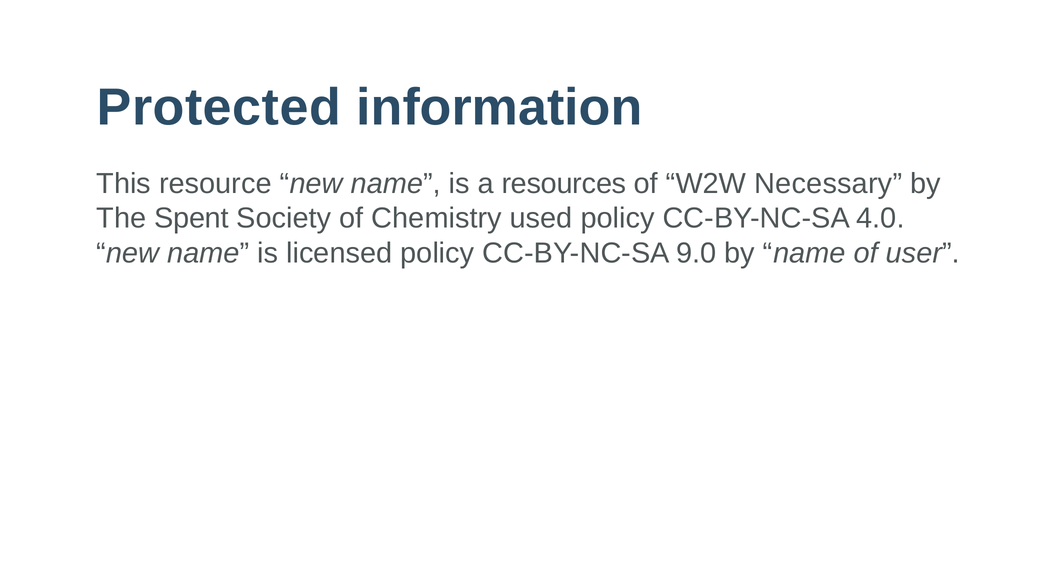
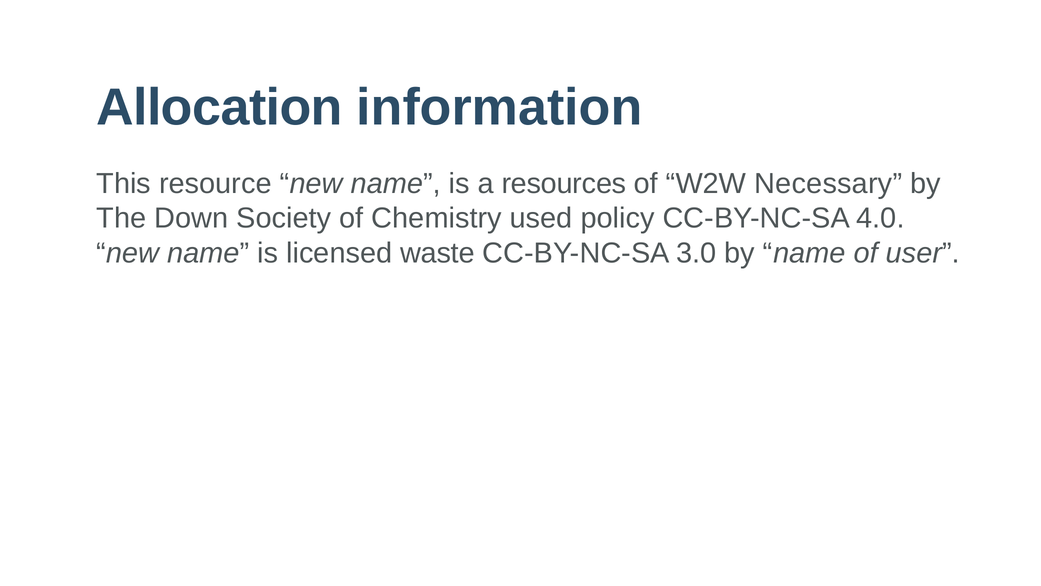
Protected: Protected -> Allocation
Spent: Spent -> Down
licensed policy: policy -> waste
9.0: 9.0 -> 3.0
